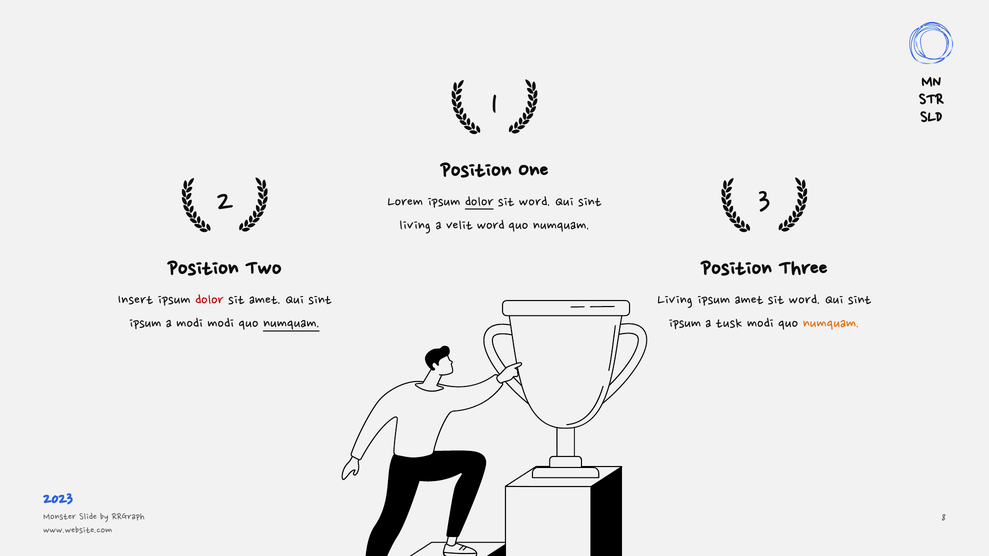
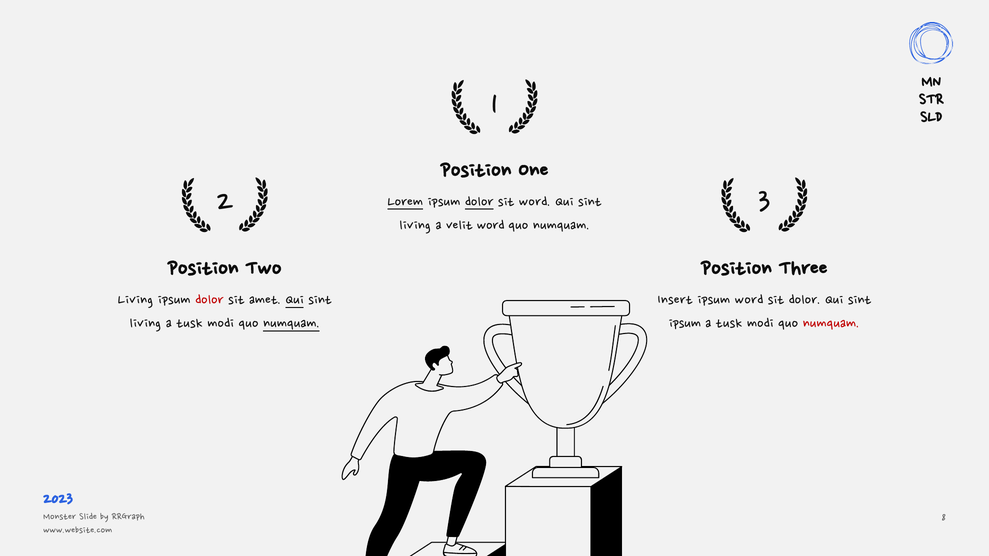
Lorem underline: none -> present
Insert at (135, 300): Insert -> Living
Qui at (295, 300) underline: none -> present
Living at (675, 300): Living -> Insert
ipsum amet: amet -> word
word at (804, 300): word -> dolor
ipsum at (145, 324): ipsum -> living
modi at (190, 324): modi -> tusk
numquam at (831, 324) colour: orange -> red
